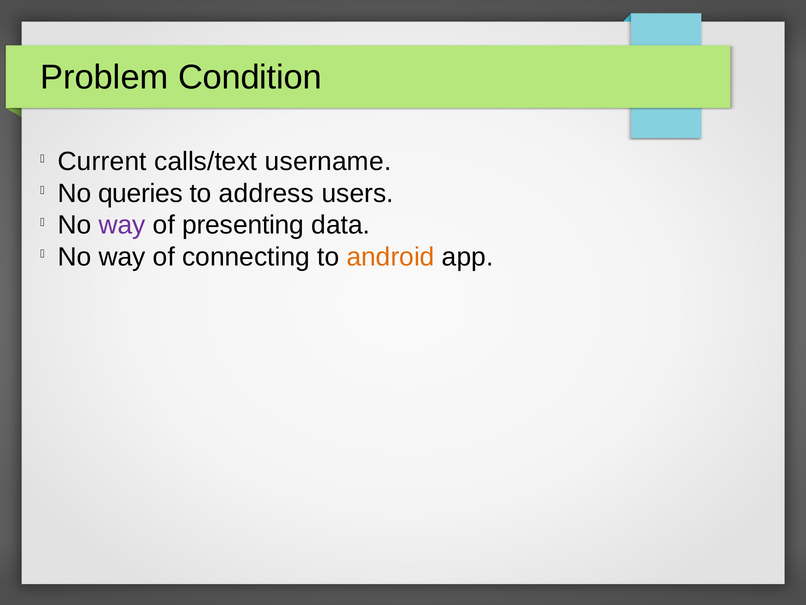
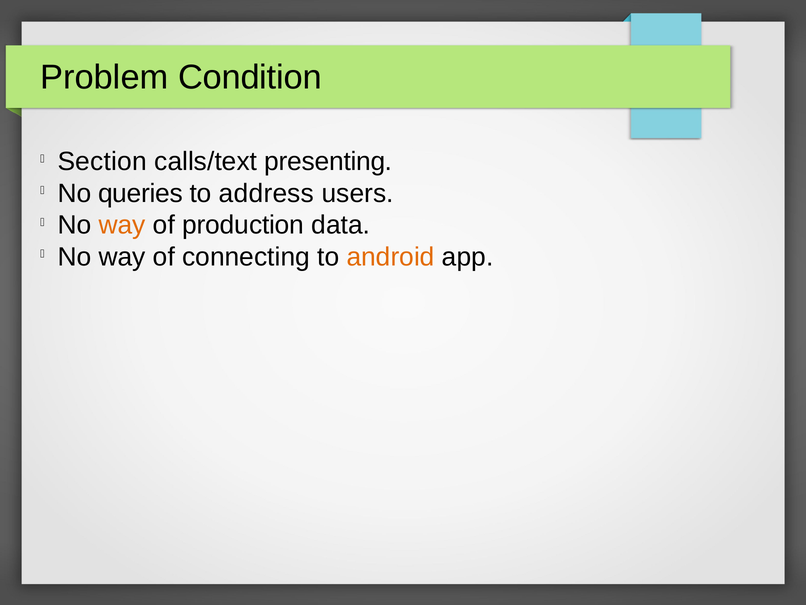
Current: Current -> Section
username: username -> presenting
way at (122, 225) colour: purple -> orange
presenting: presenting -> production
